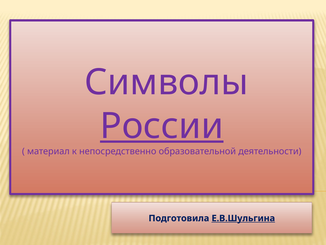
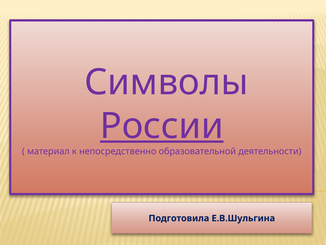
Е.В.Шульгина underline: present -> none
